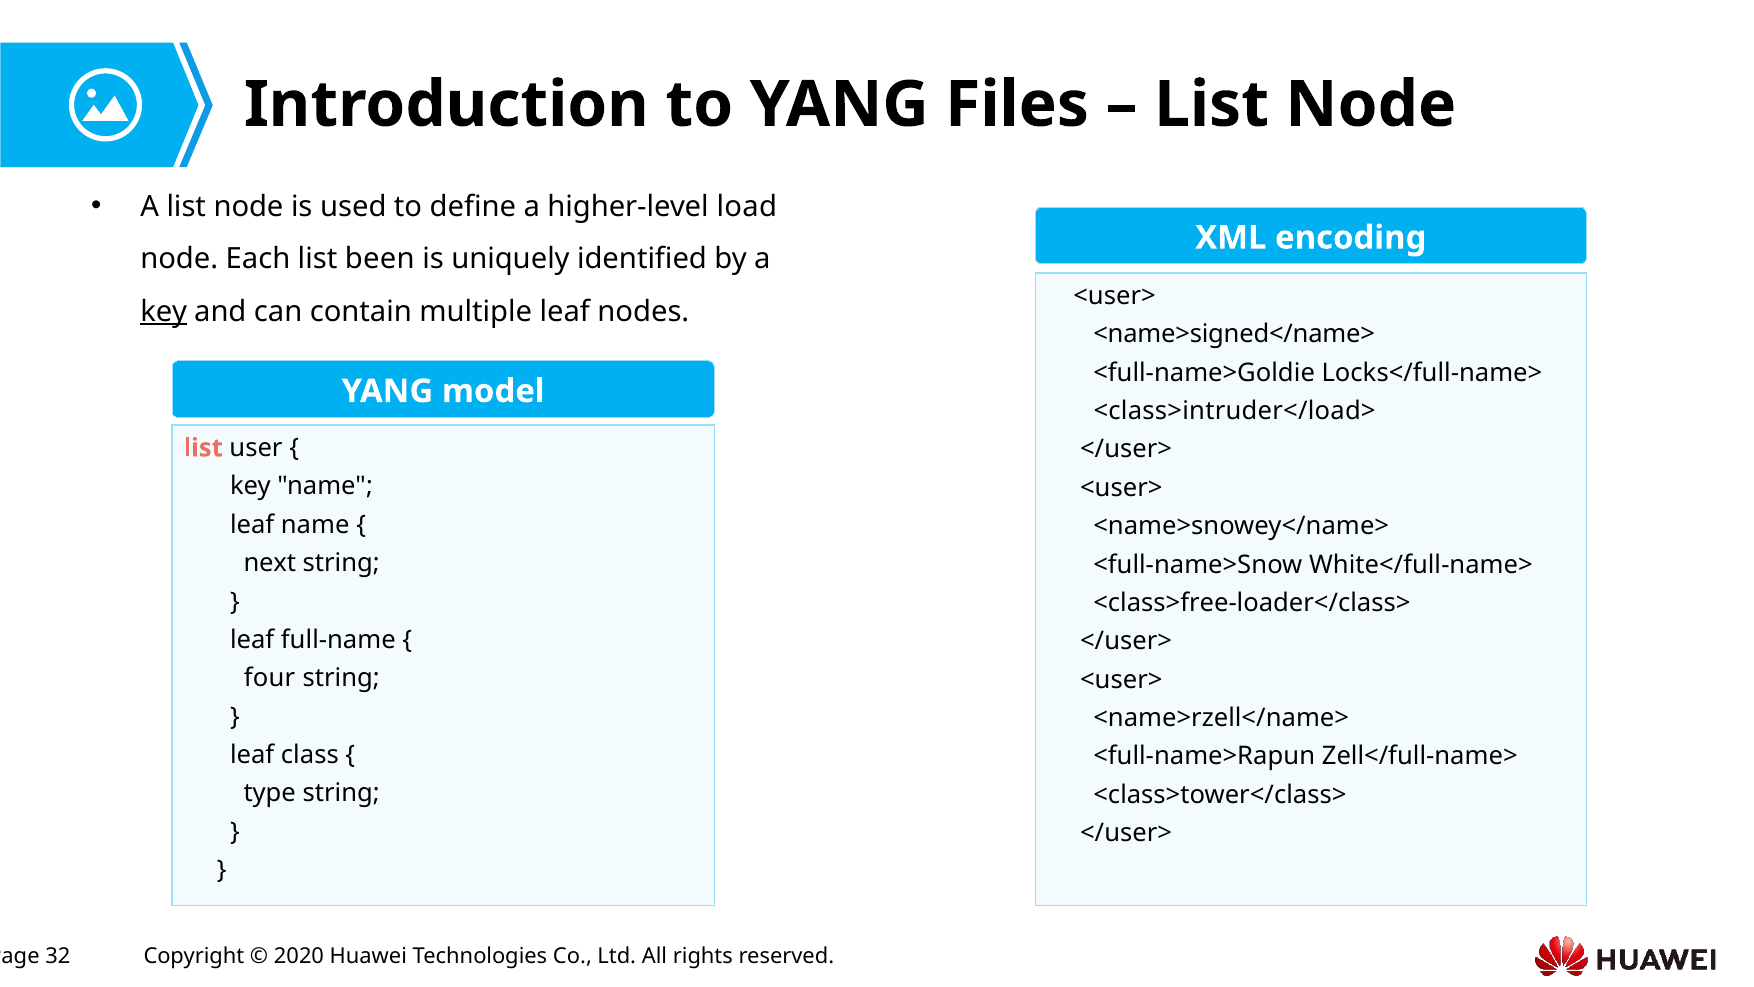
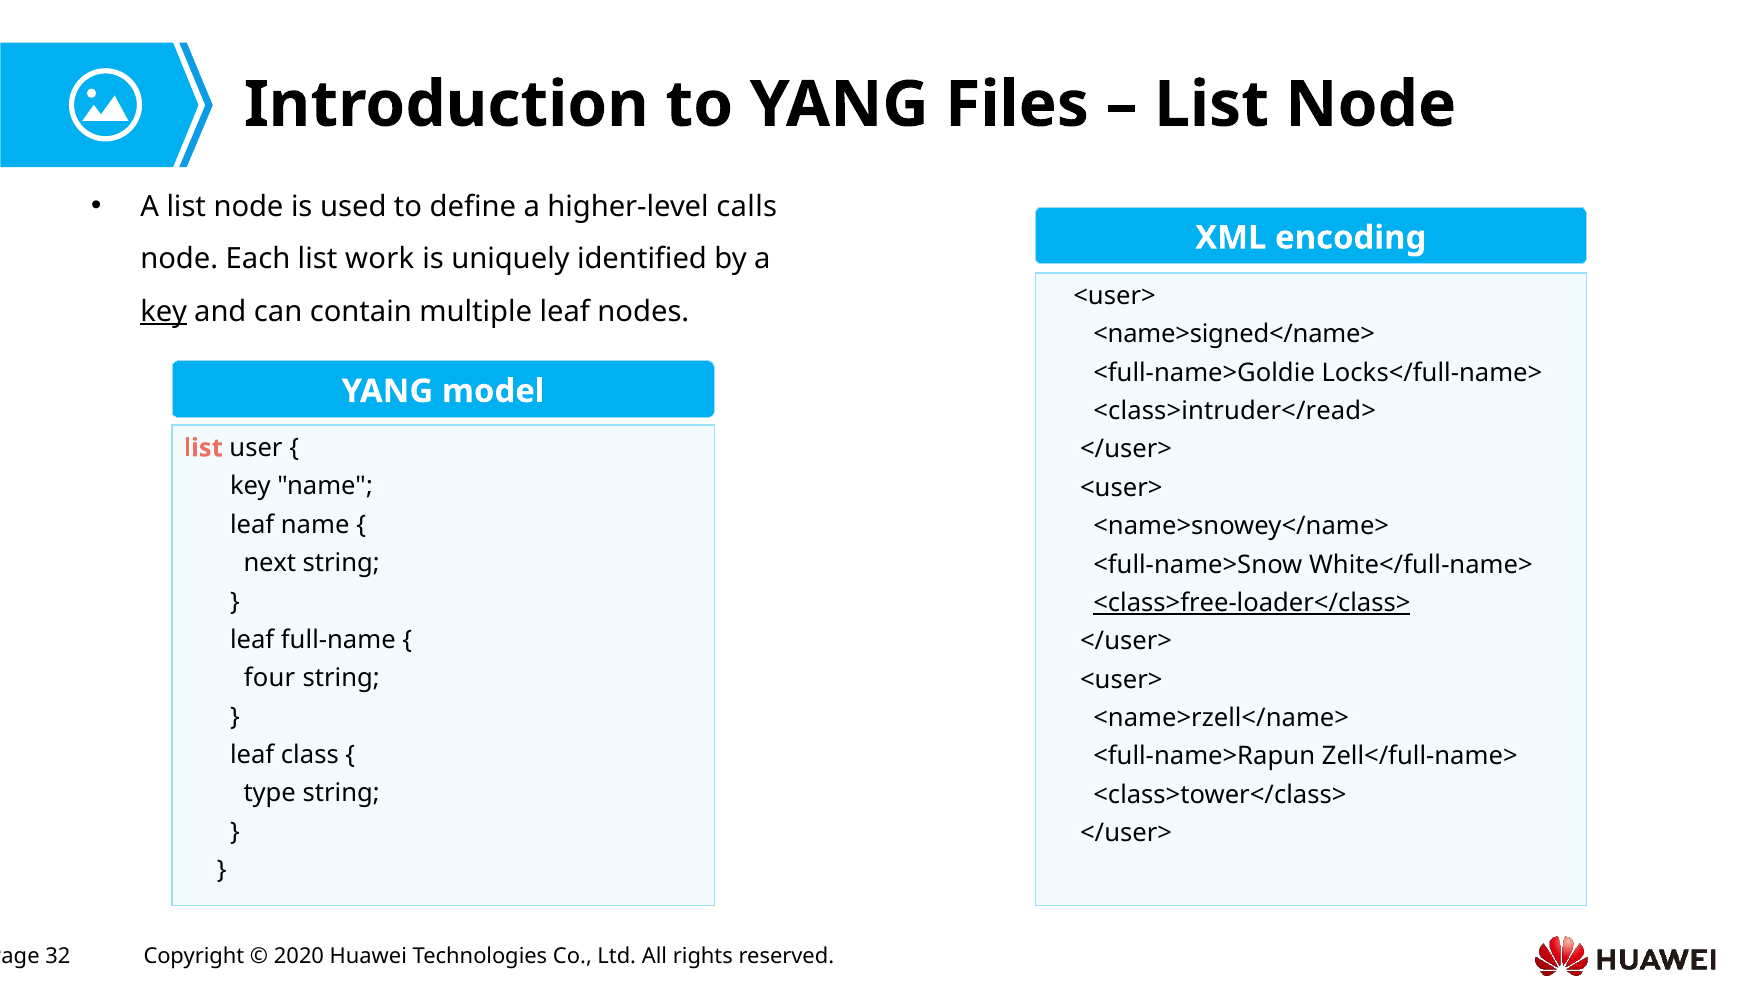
load: load -> calls
been: been -> work
<class>intruder</load>: <class>intruder</load> -> <class>intruder</read>
<class>free-loader</class> underline: none -> present
